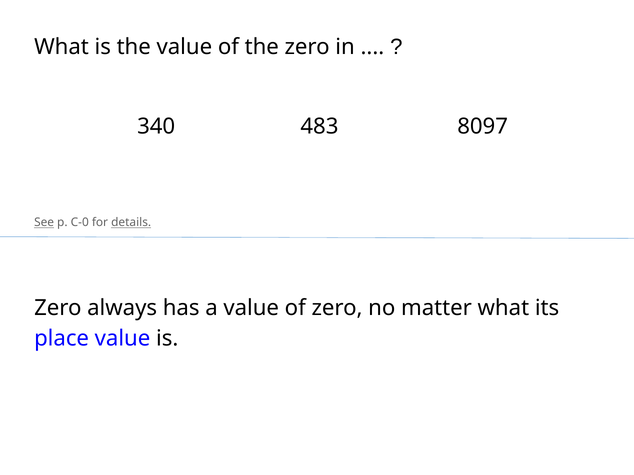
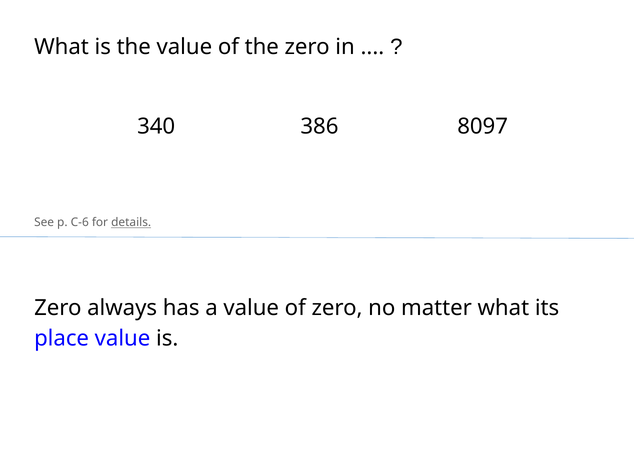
483: 483 -> 386
See underline: present -> none
C-0: C-0 -> C-6
